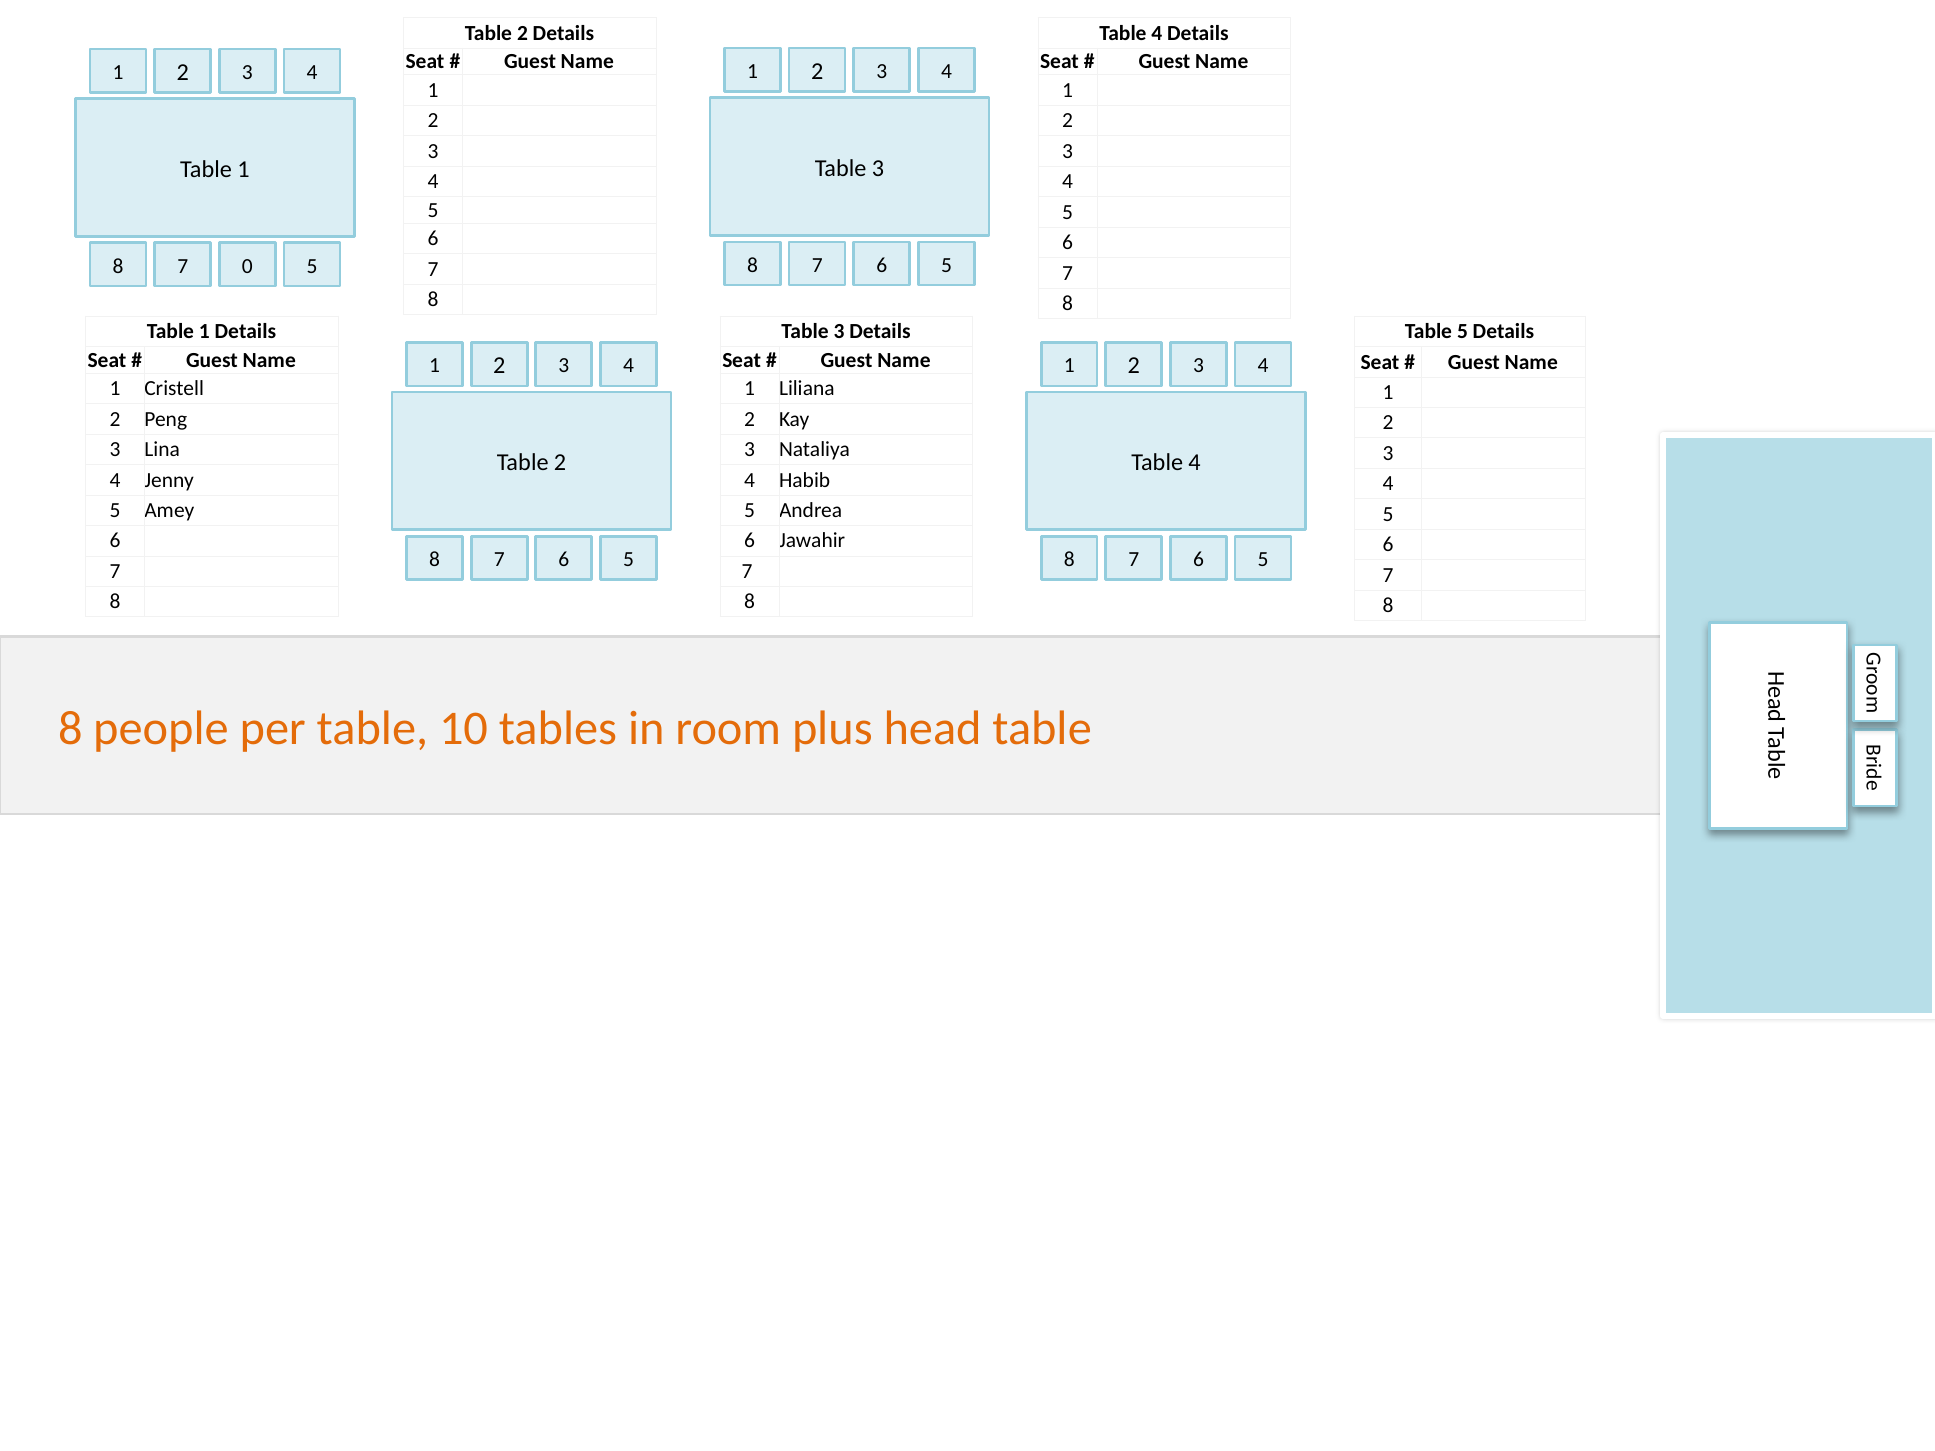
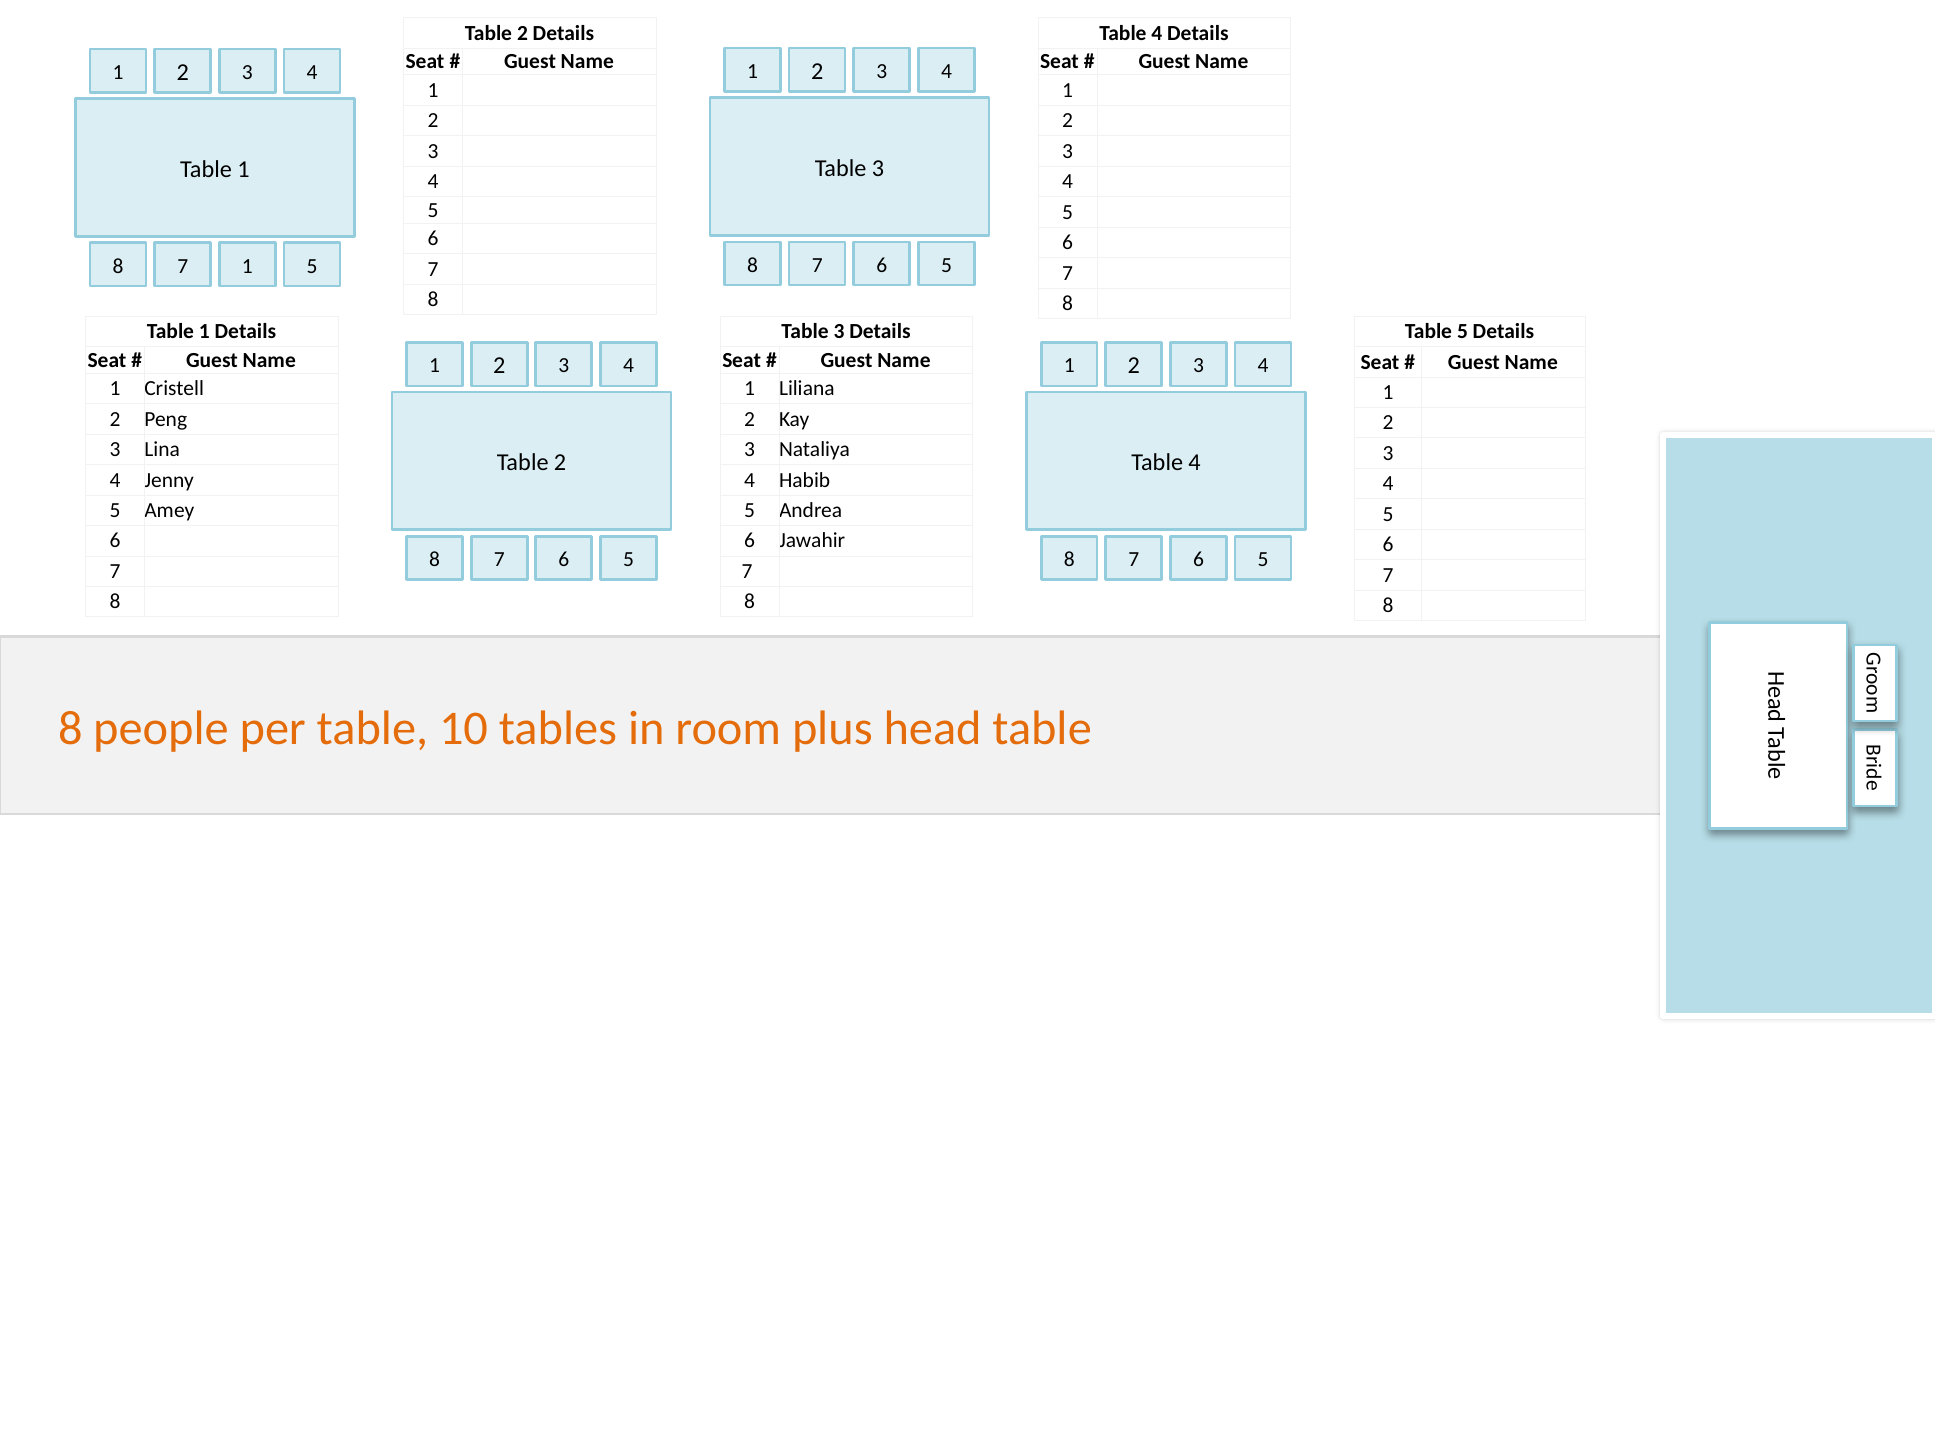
7 0: 0 -> 1
